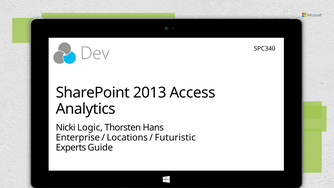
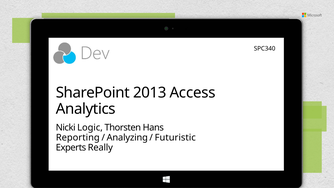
Enterprise: Enterprise -> Reporting
Locations: Locations -> Analyzing
Guide: Guide -> Really
